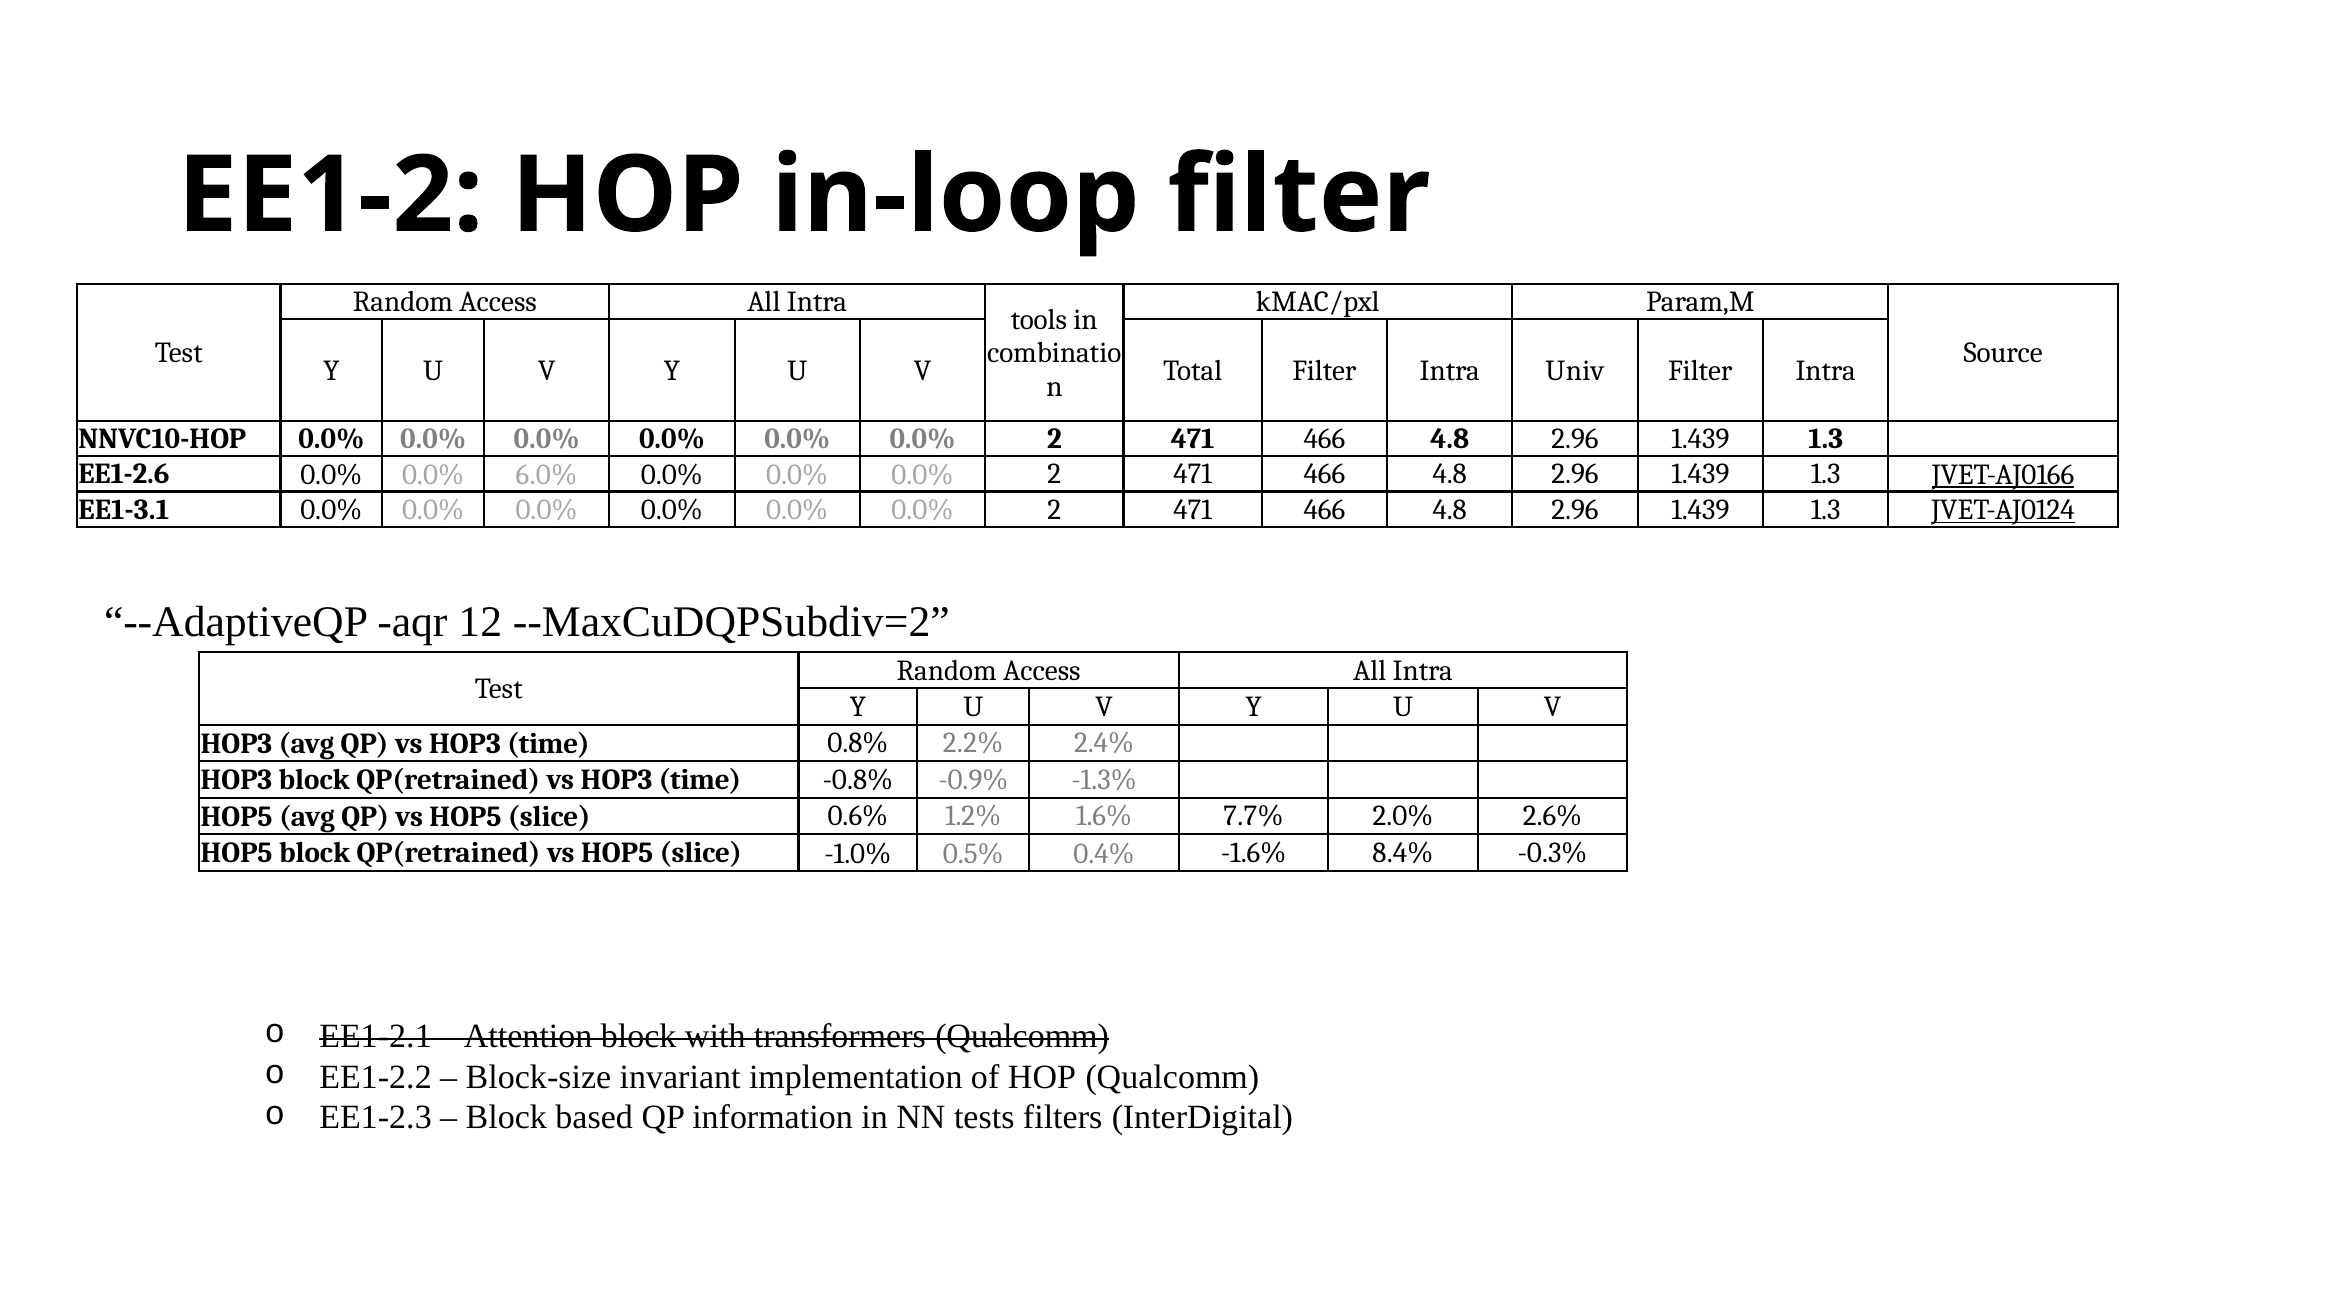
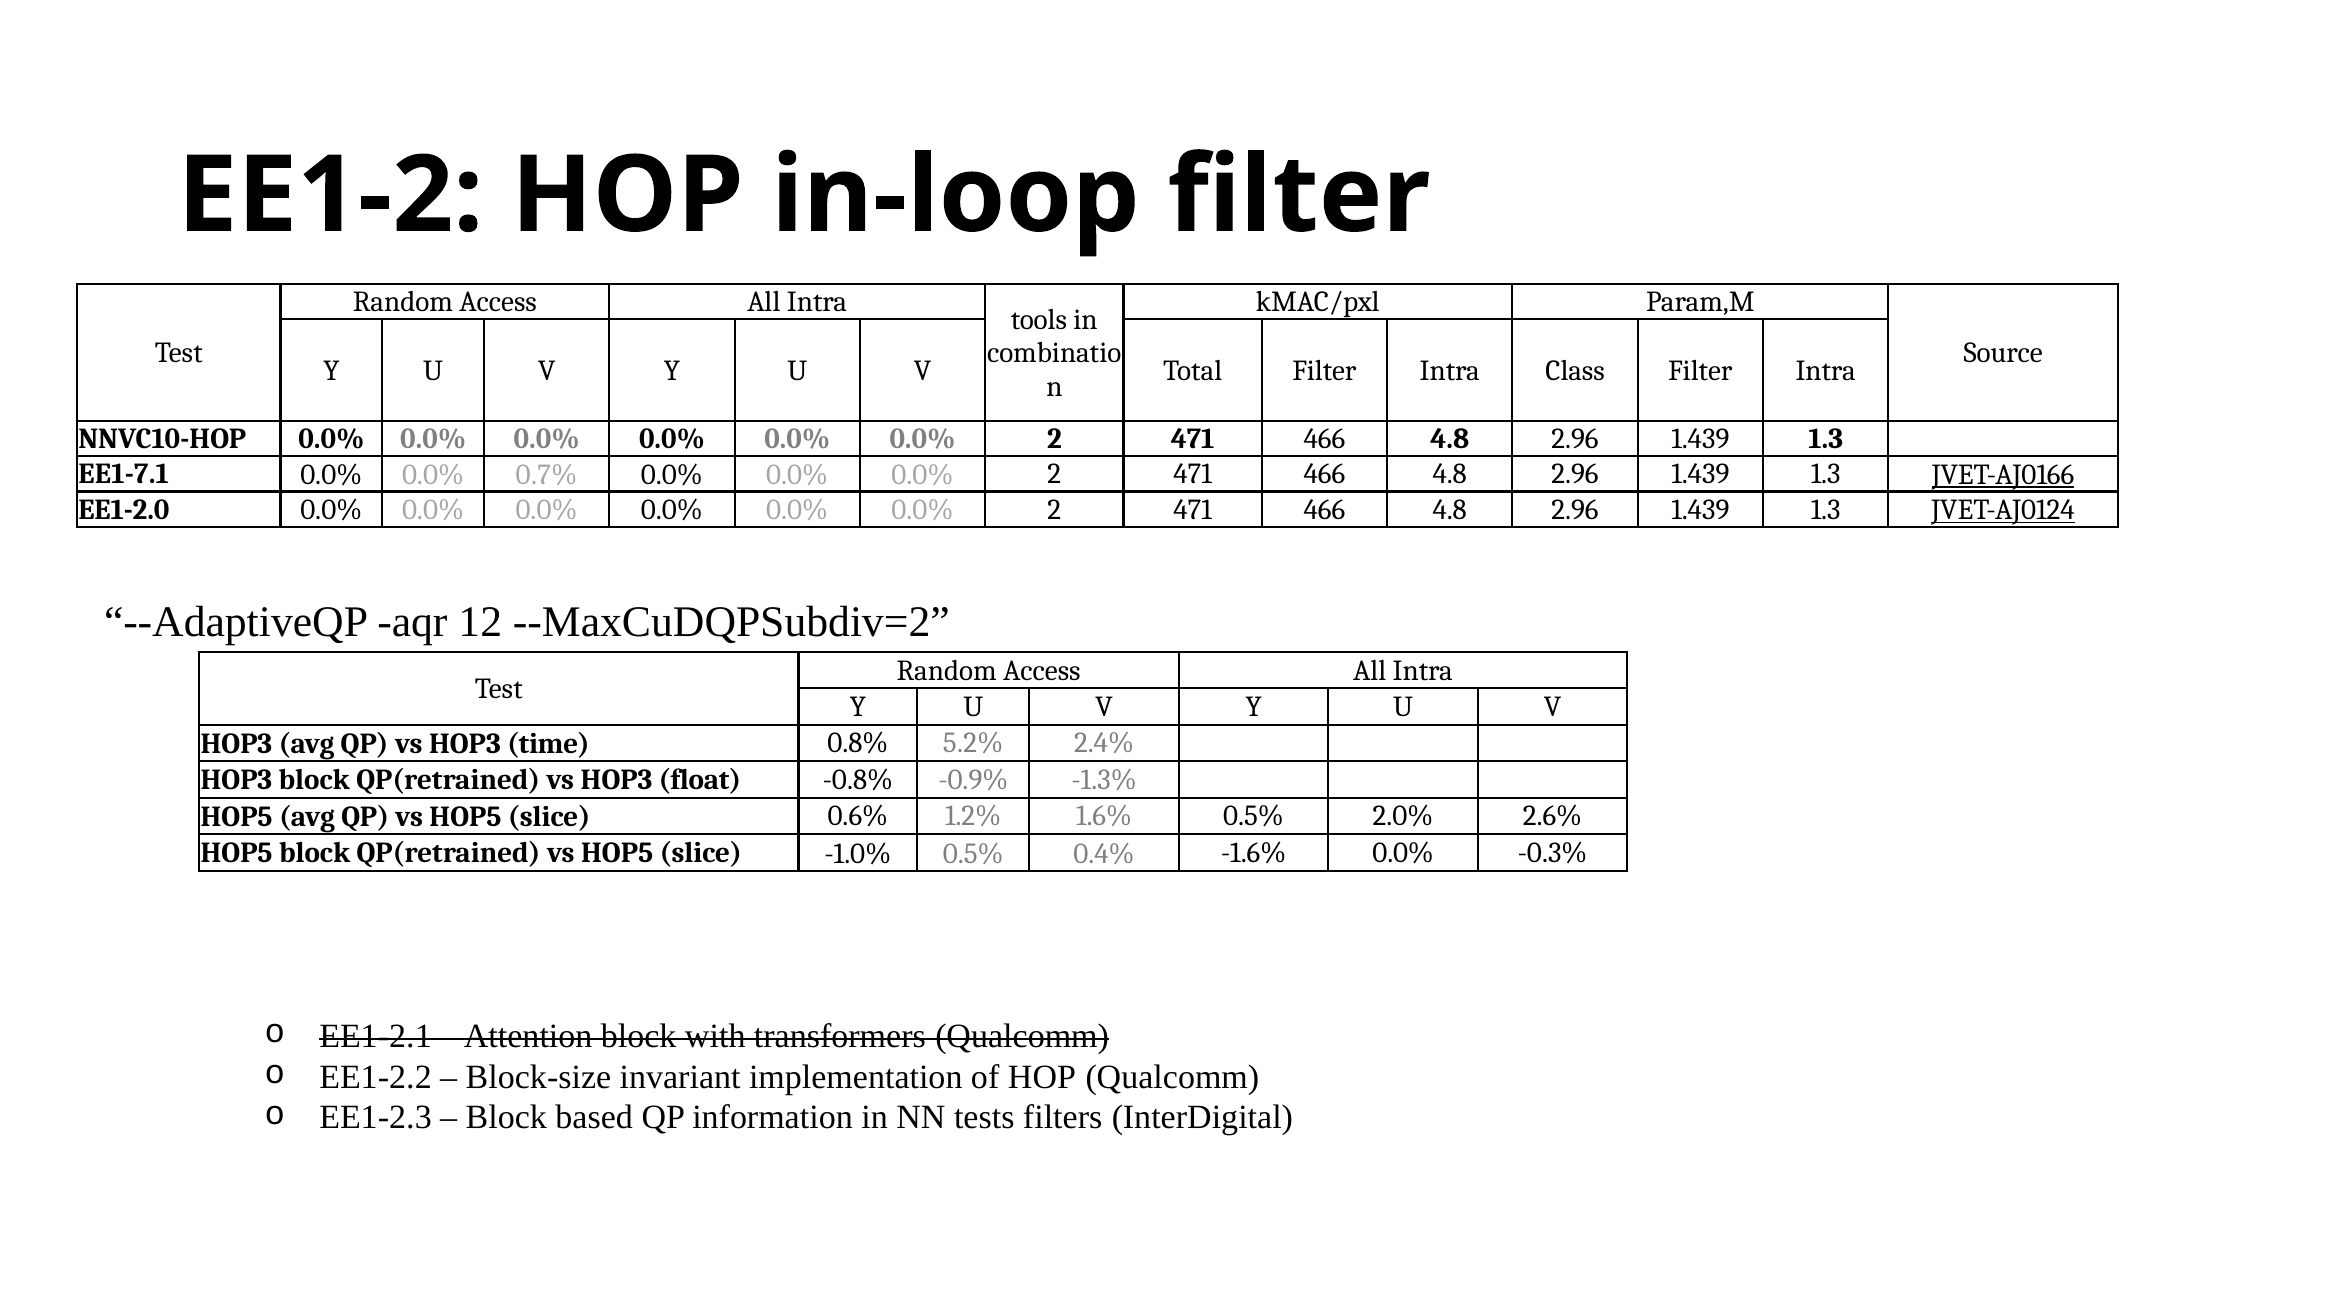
Univ: Univ -> Class
EE1-2.6: EE1-2.6 -> EE1-7.1
6.0%: 6.0% -> 0.7%
EE1-3.1: EE1-3.1 -> EE1-2.0
2.2%: 2.2% -> 5.2%
QP(retrained vs HOP3 time: time -> float
1.6% 7.7%: 7.7% -> 0.5%
-1.6% 8.4%: 8.4% -> 0.0%
